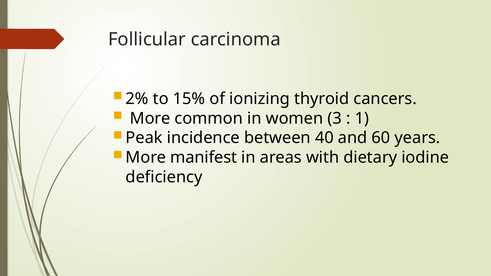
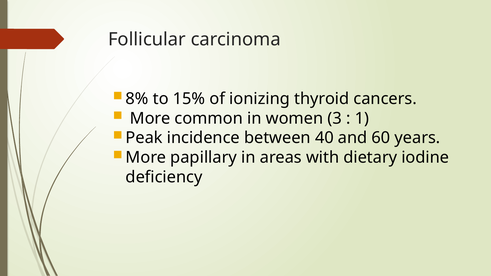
2%: 2% -> 8%
manifest: manifest -> papillary
